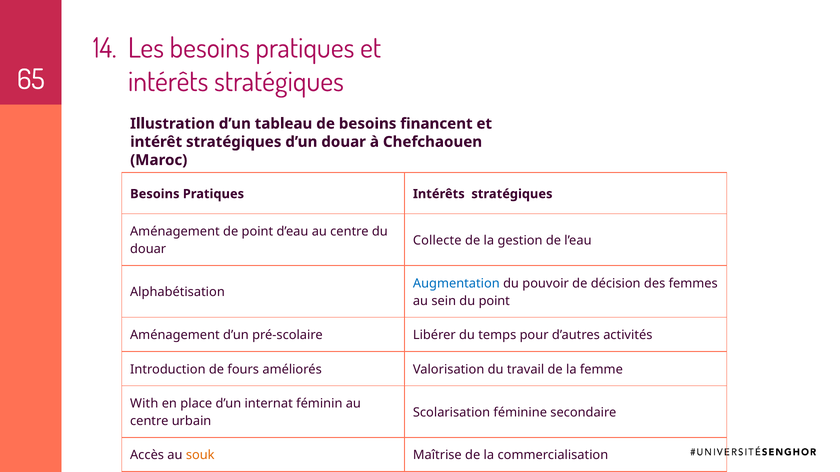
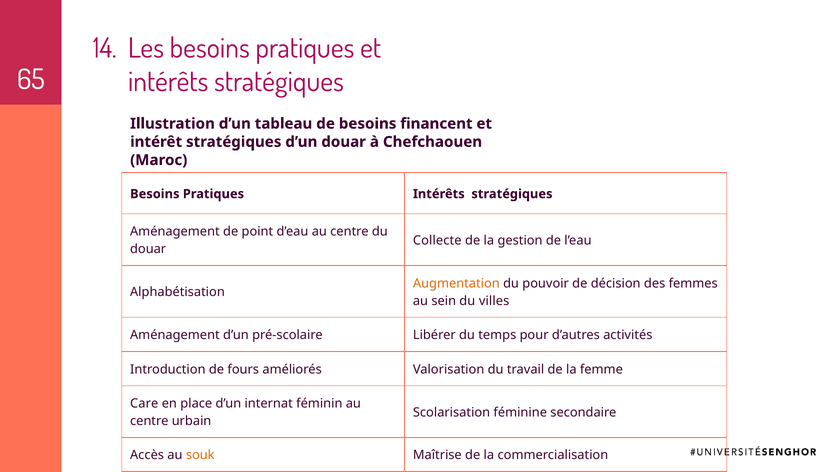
Augmentation colour: blue -> orange
du point: point -> villes
With: With -> Care
